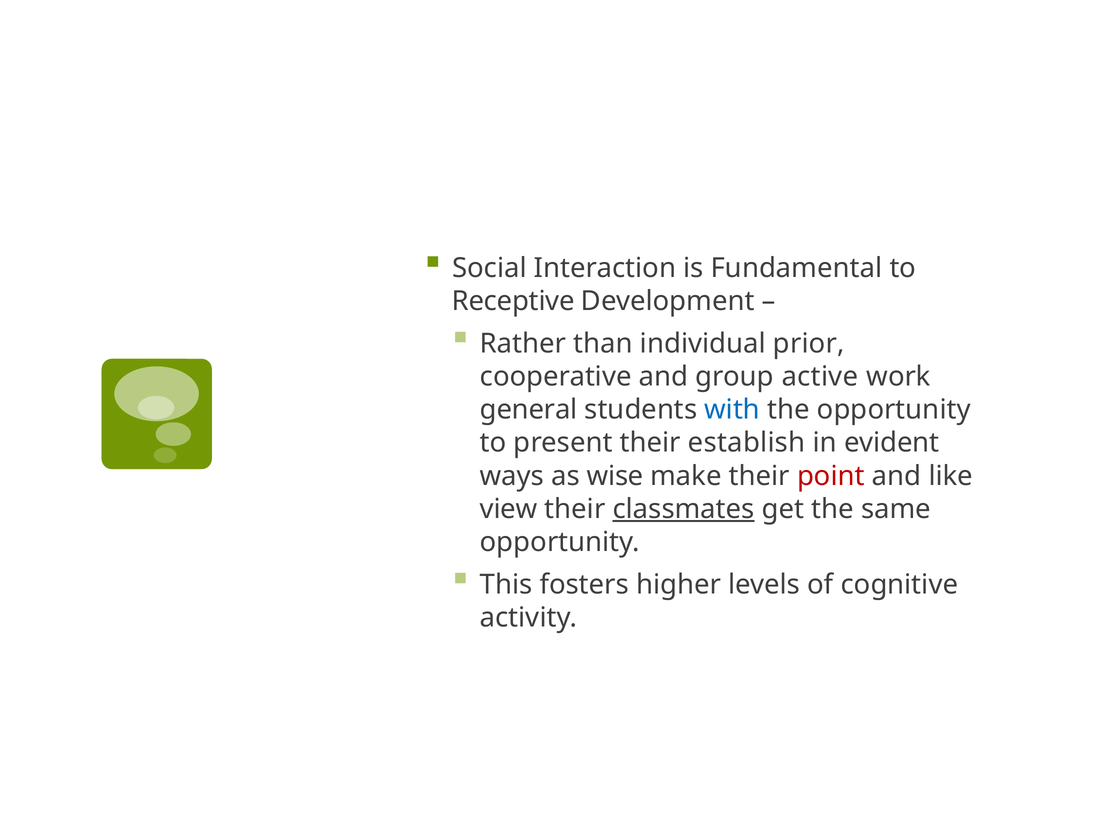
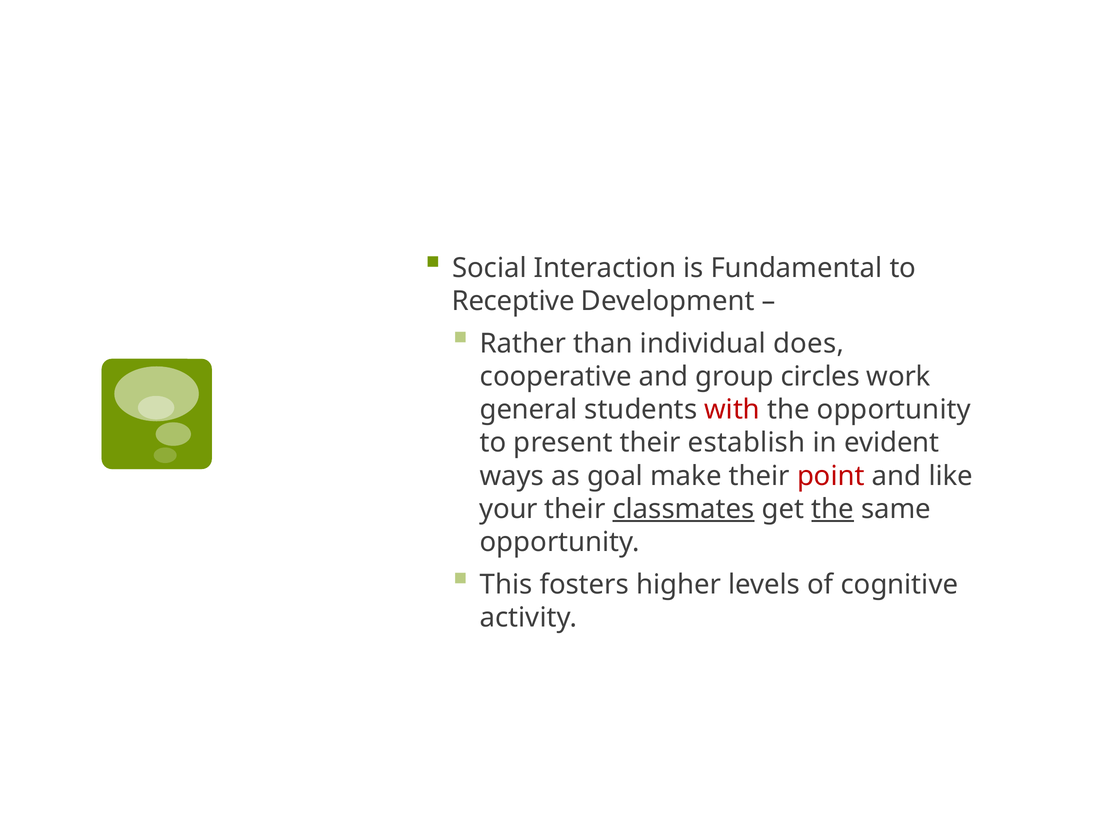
prior: prior -> does
active: active -> circles
with colour: blue -> red
wise: wise -> goal
view: view -> your
the at (833, 509) underline: none -> present
